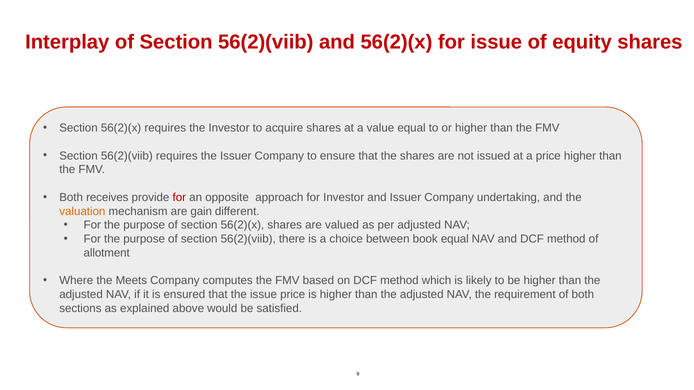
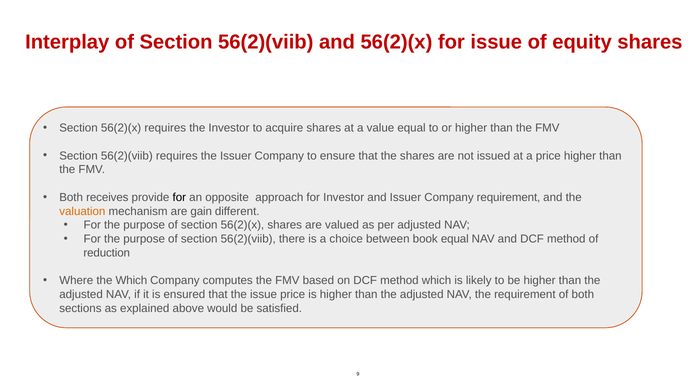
for at (179, 198) colour: red -> black
Company undertaking: undertaking -> requirement
allotment: allotment -> reduction
the Meets: Meets -> Which
